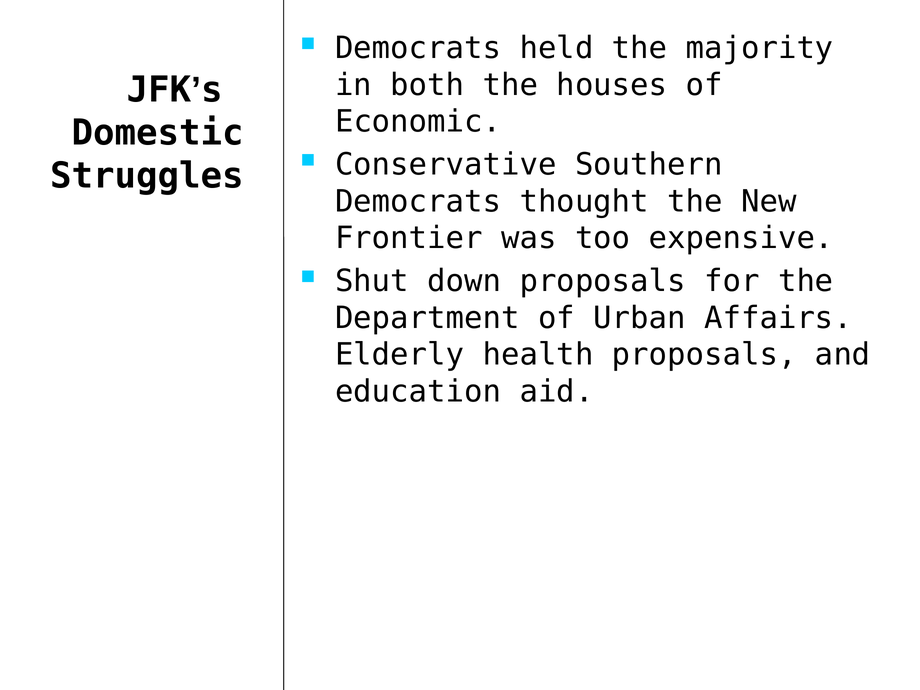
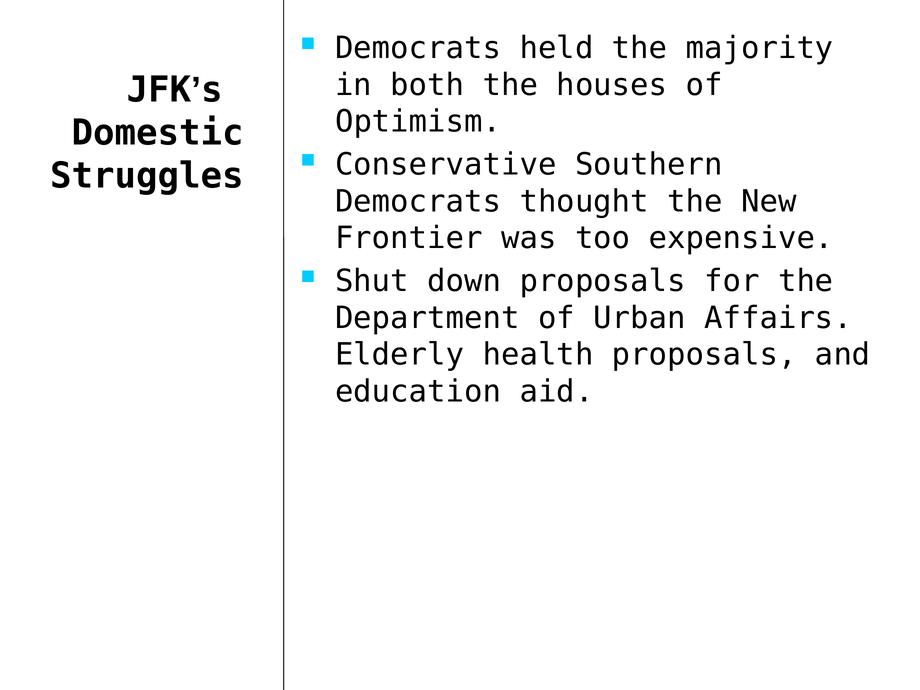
Economic: Economic -> Optimism
